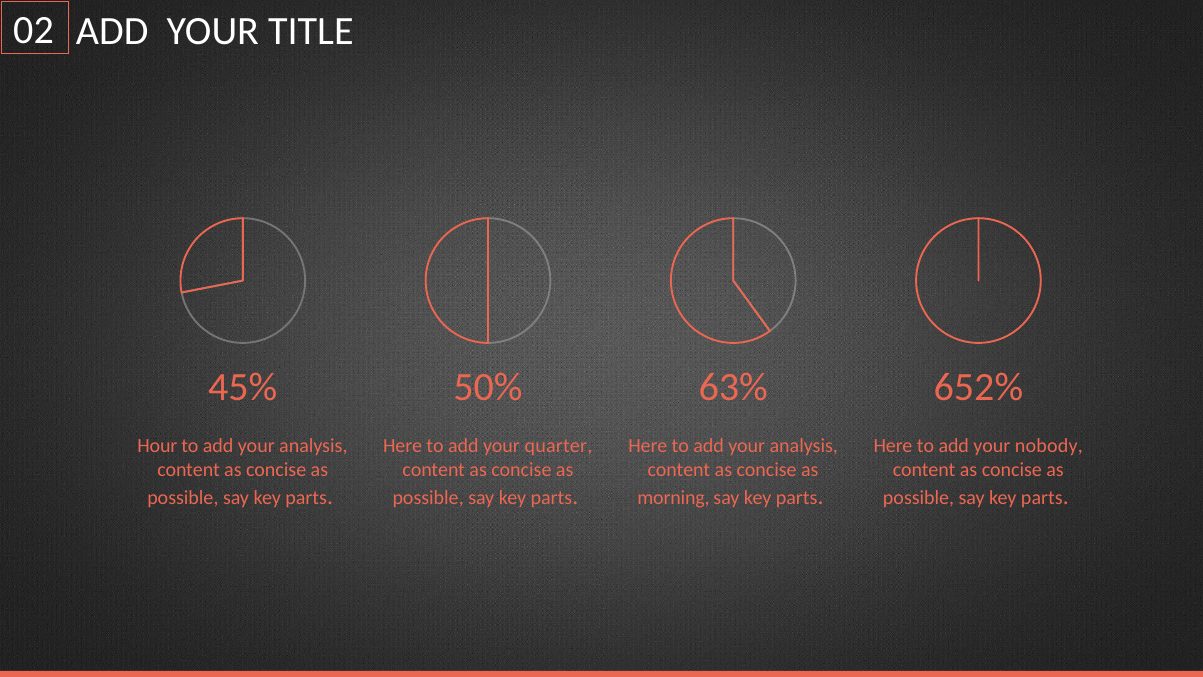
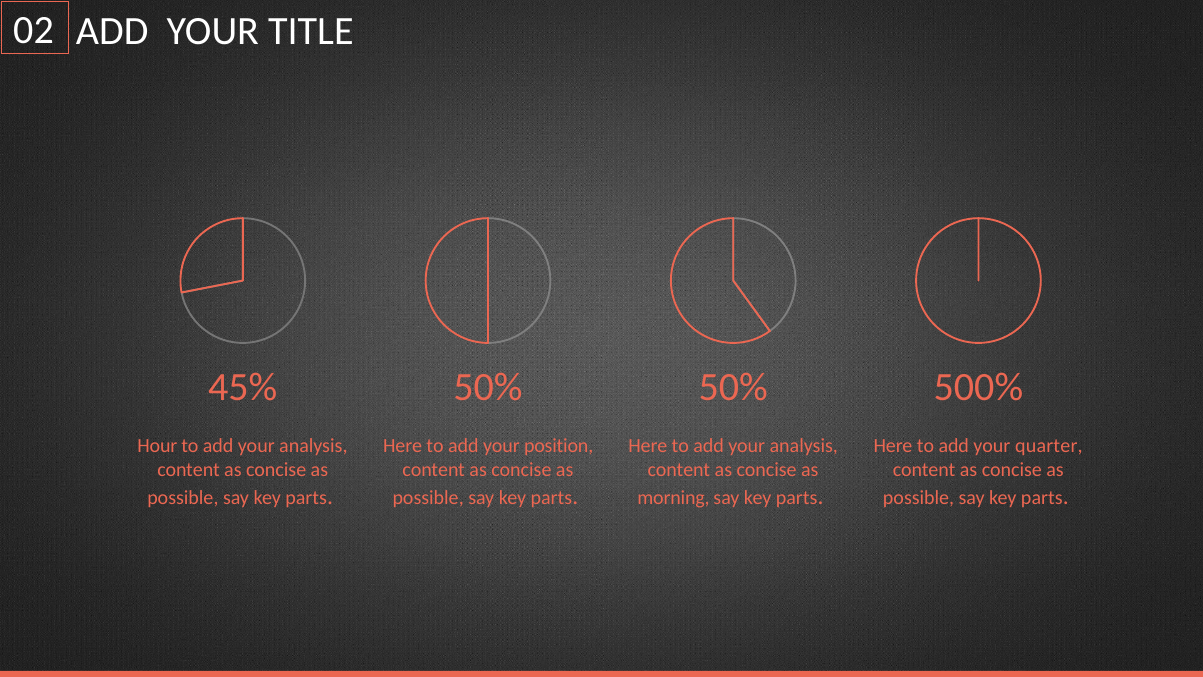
63% at (733, 387): 63% -> 50%
652%: 652% -> 500%
quarter: quarter -> position
nobody: nobody -> quarter
